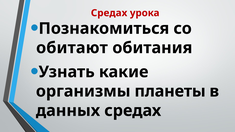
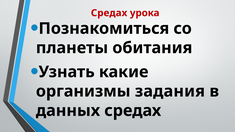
обитают: обитают -> планеты
планеты: планеты -> задания
